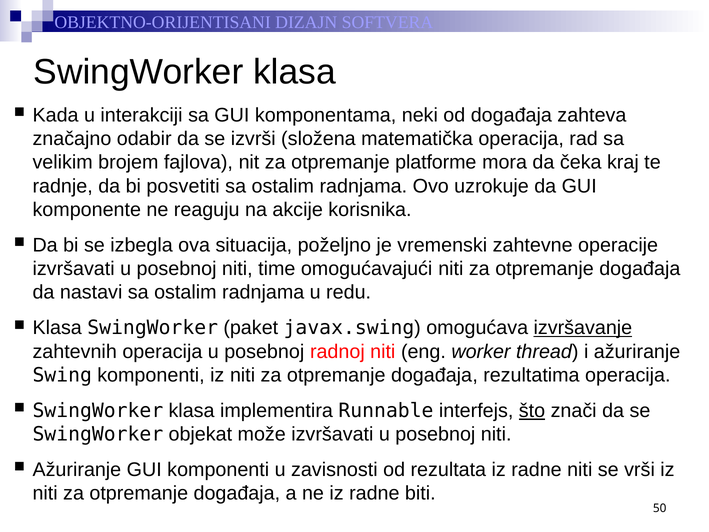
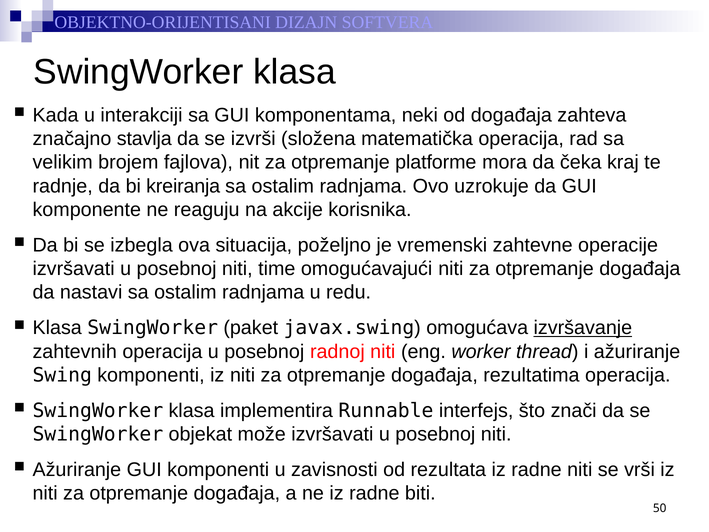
odabir: odabir -> stavlja
posvetiti: posvetiti -> kreiranja
što underline: present -> none
